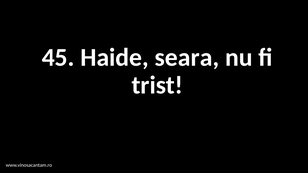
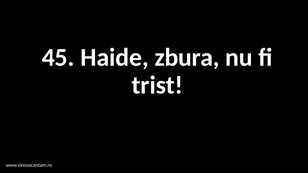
seara: seara -> zbura
